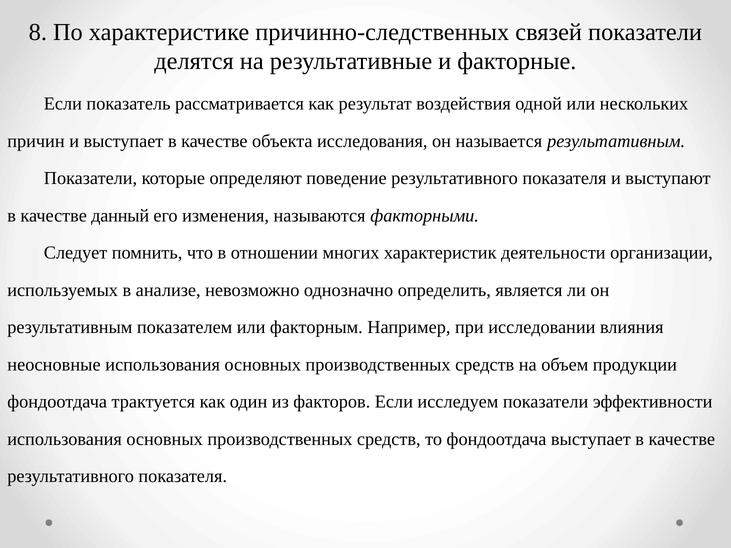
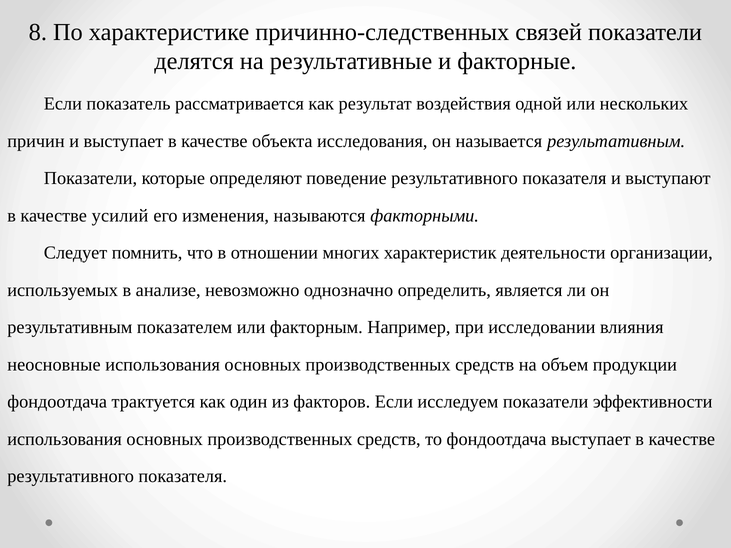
данный: данный -> усилий
